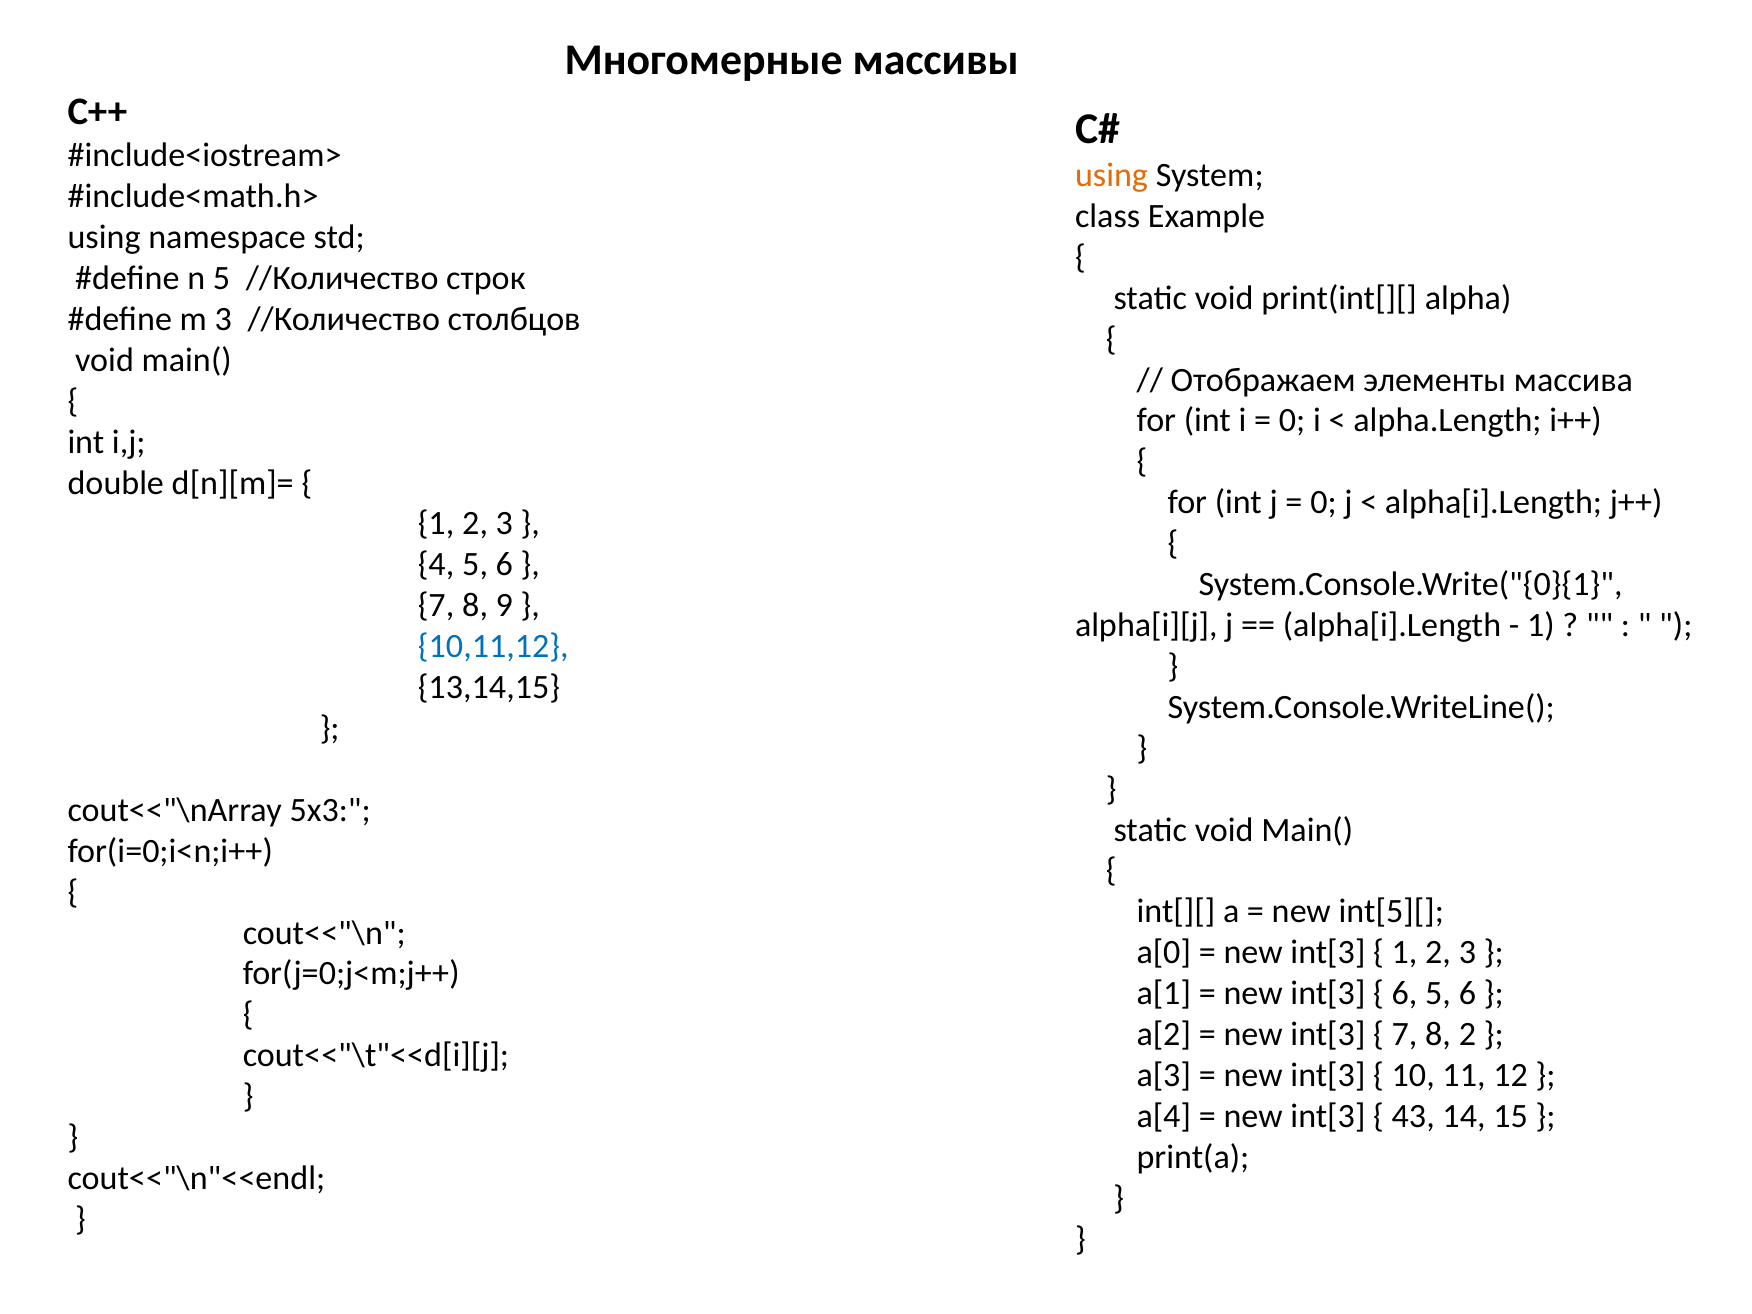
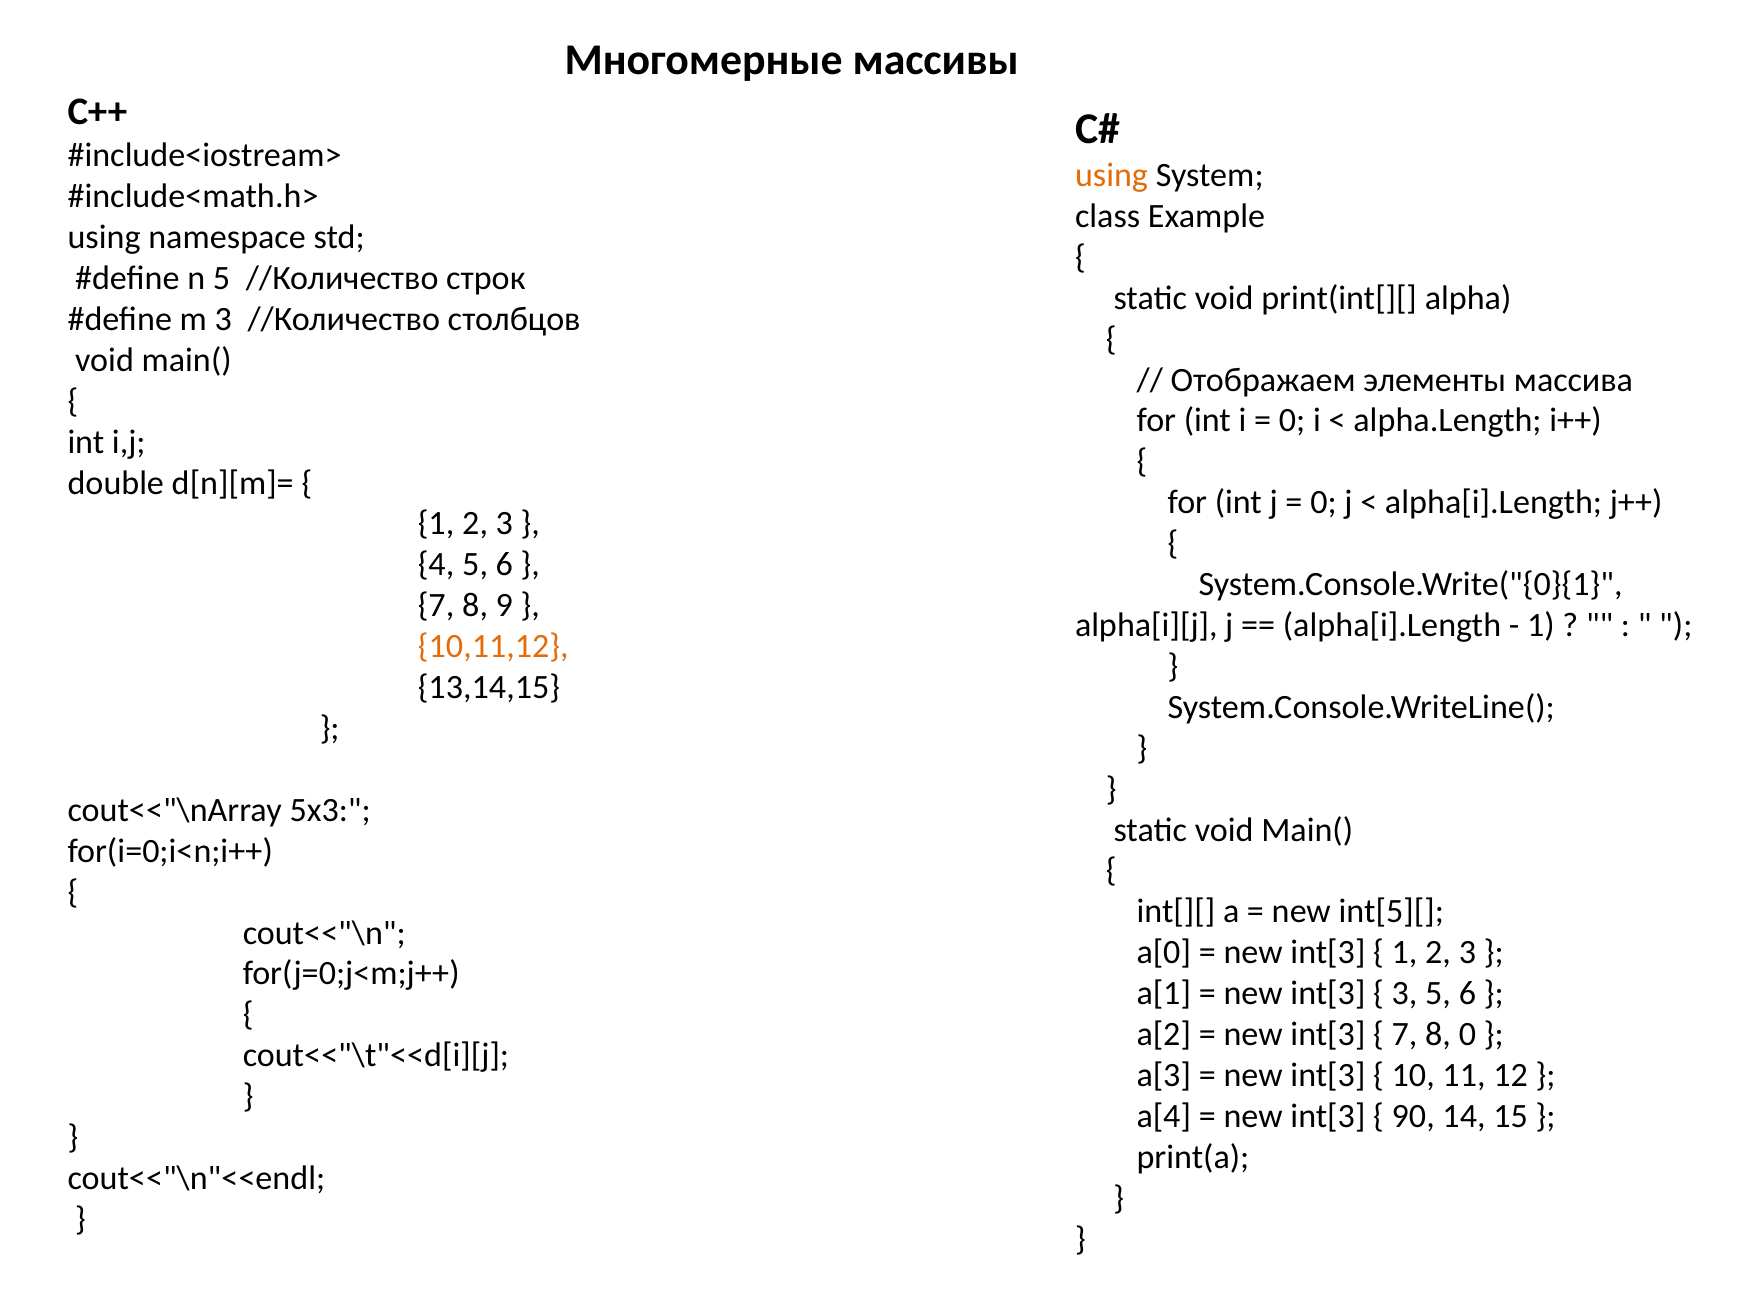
10,11,12 colour: blue -> orange
6 at (1404, 993): 6 -> 3
8 2: 2 -> 0
43: 43 -> 90
